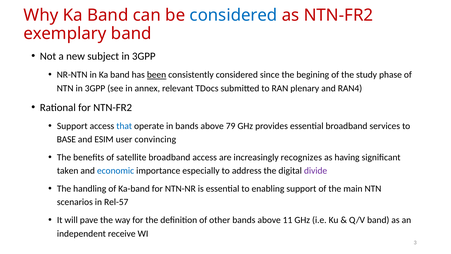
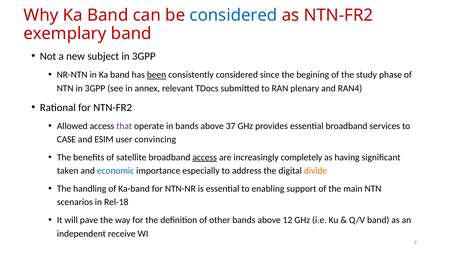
Support at (72, 126): Support -> Allowed
that colour: blue -> purple
79: 79 -> 37
BASE: BASE -> CASE
access at (205, 157) underline: none -> present
recognizes: recognizes -> completely
divide colour: purple -> orange
Rel-57: Rel-57 -> Rel-18
11: 11 -> 12
